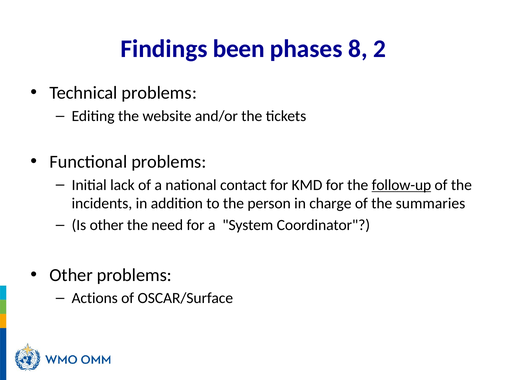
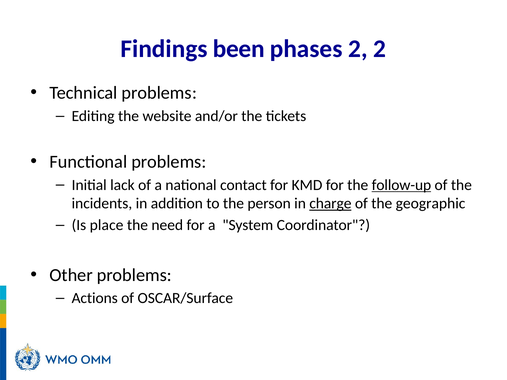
phases 8: 8 -> 2
charge underline: none -> present
summaries: summaries -> geographic
Is other: other -> place
